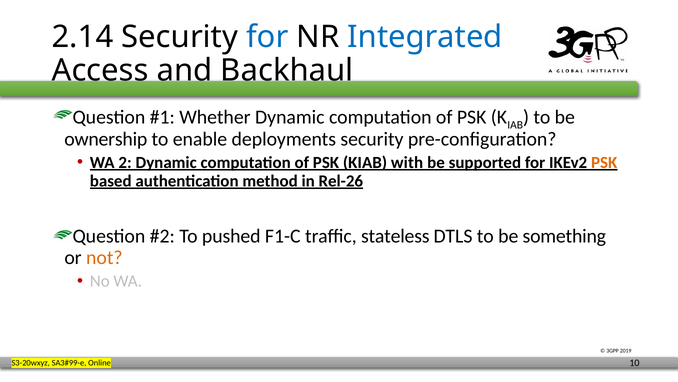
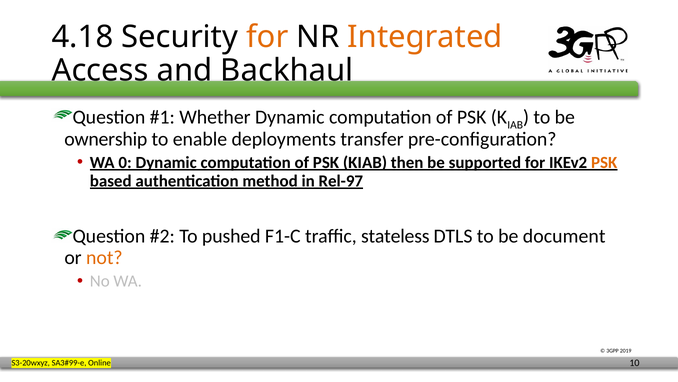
2.14: 2.14 -> 4.18
for at (267, 37) colour: blue -> orange
Integrated colour: blue -> orange
deployments security: security -> transfer
2: 2 -> 0
with: with -> then
Rel-26: Rel-26 -> Rel-97
something: something -> document
